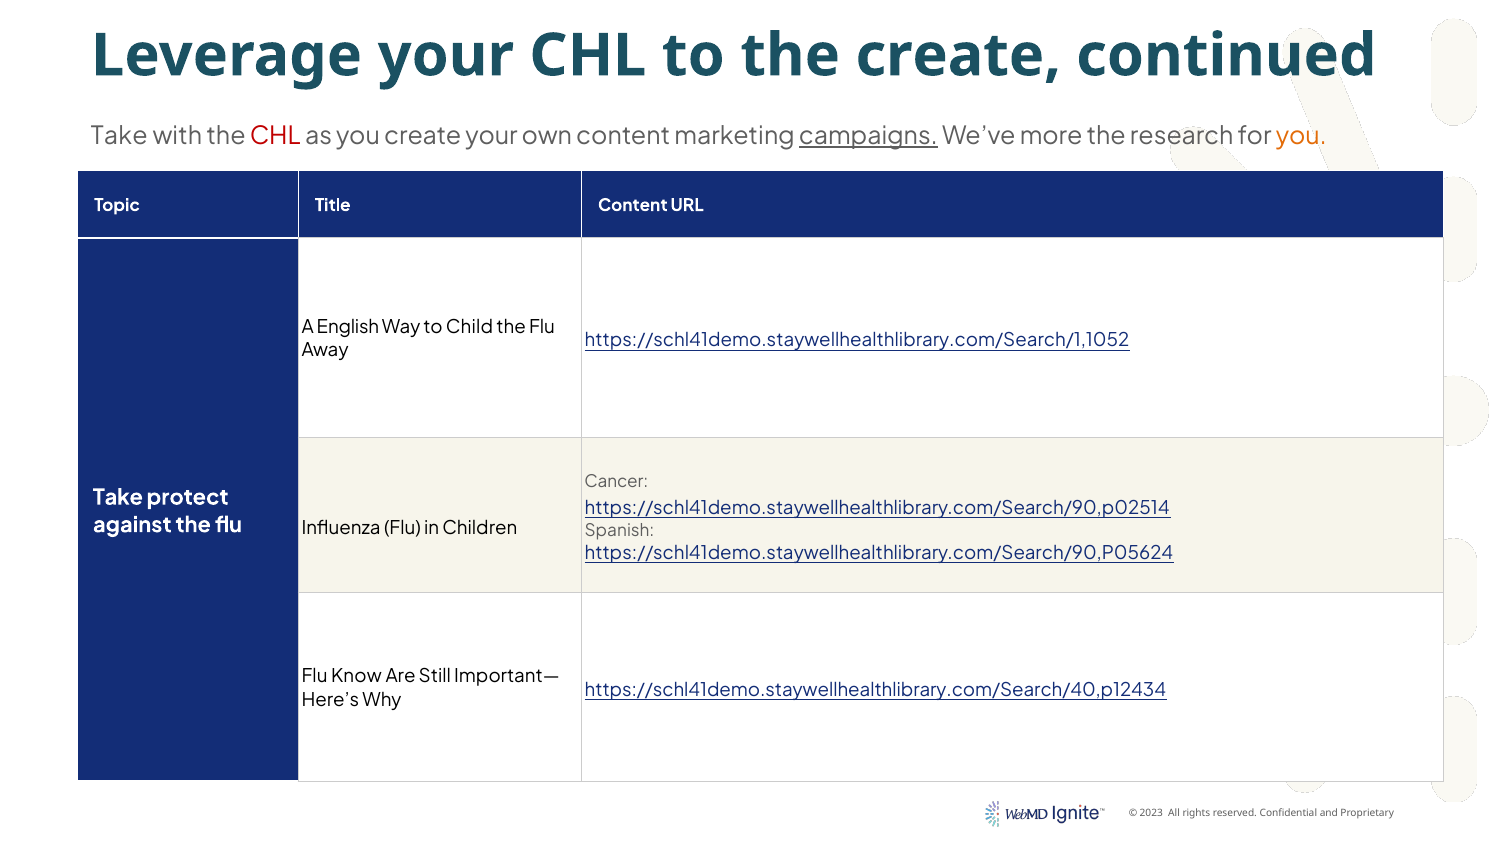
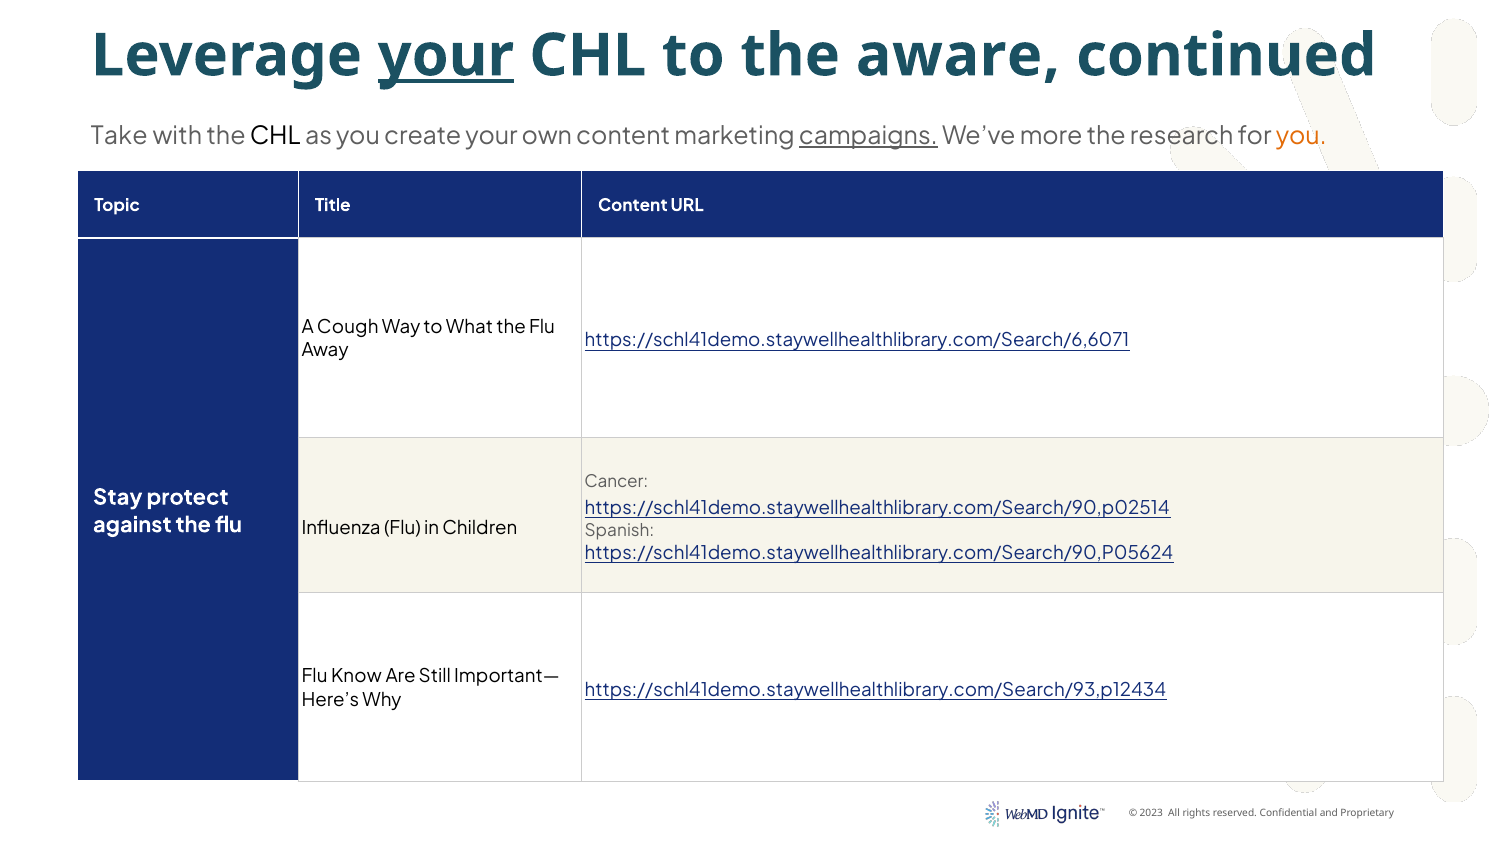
your at (446, 56) underline: none -> present
the create: create -> aware
CHL at (275, 136) colour: red -> black
English: English -> Cough
Child: Child -> What
https://schl41demo.staywellhealthlibrary.com/Search/1,1052: https://schl41demo.staywellhealthlibrary.com/Search/1,1052 -> https://schl41demo.staywellhealthlibrary.com/Search/6,6071
Take at (118, 497): Take -> Stay
https://schl41demo.staywellhealthlibrary.com/Search/40,p12434: https://schl41demo.staywellhealthlibrary.com/Search/40,p12434 -> https://schl41demo.staywellhealthlibrary.com/Search/93,p12434
